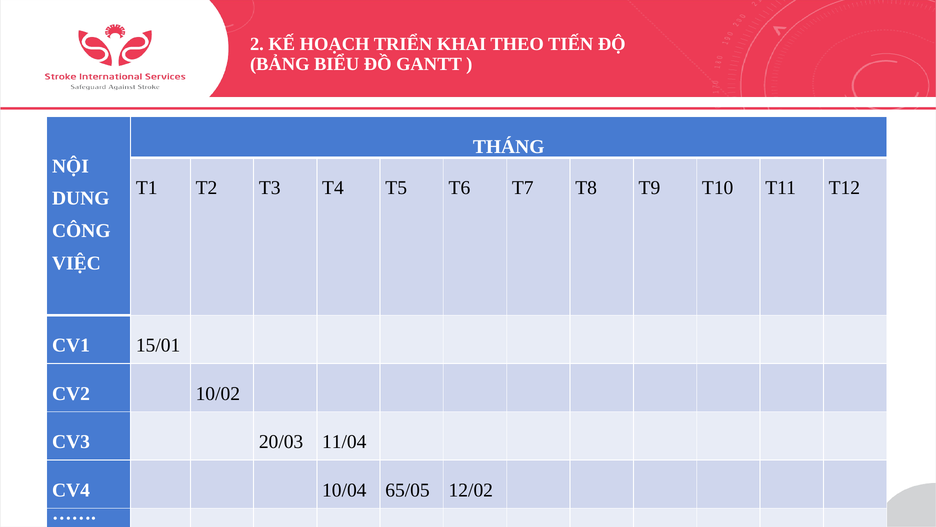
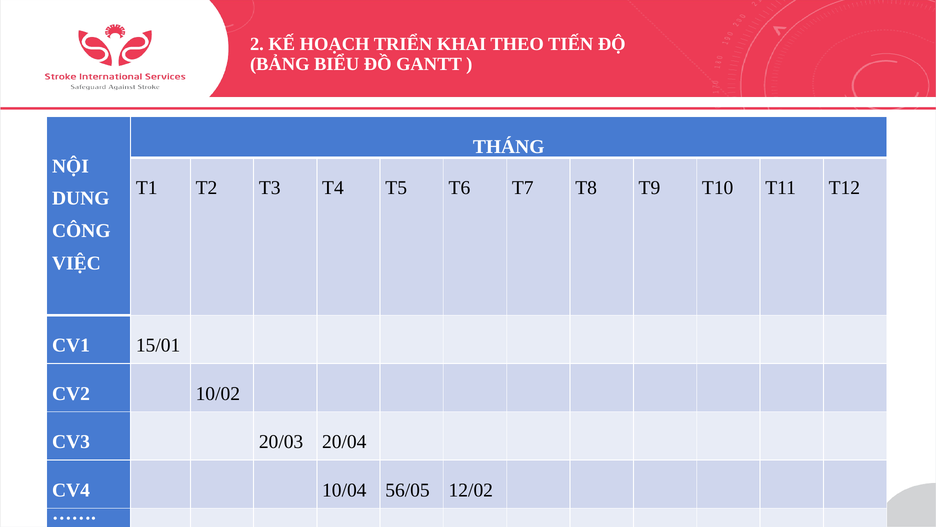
11/04: 11/04 -> 20/04
65/05: 65/05 -> 56/05
